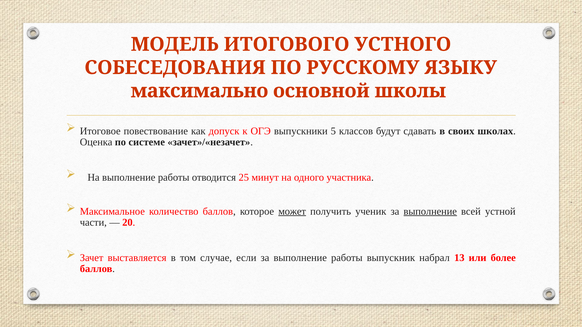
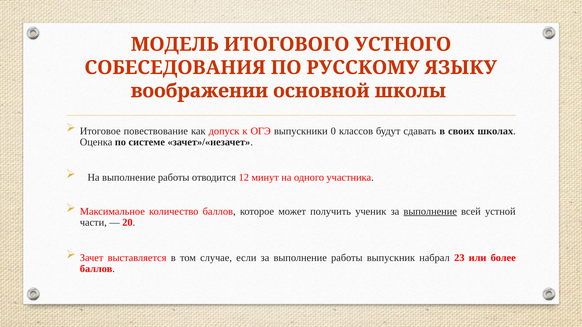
максимально: максимально -> воображении
5: 5 -> 0
25: 25 -> 12
может underline: present -> none
13: 13 -> 23
